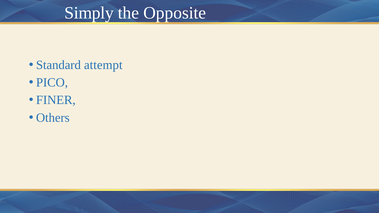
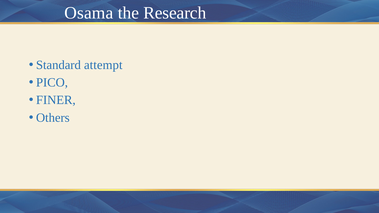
Simply: Simply -> Osama
Opposite: Opposite -> Research
